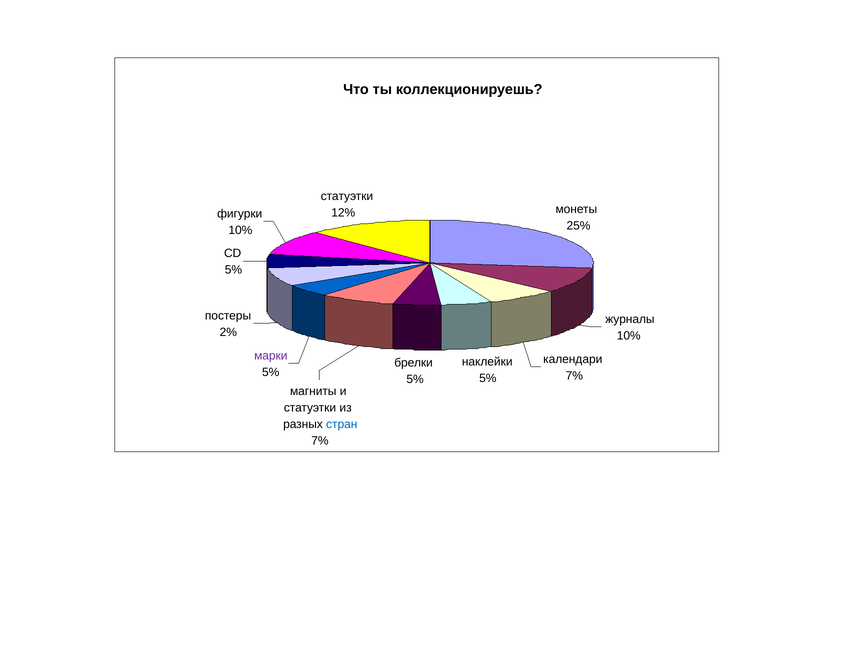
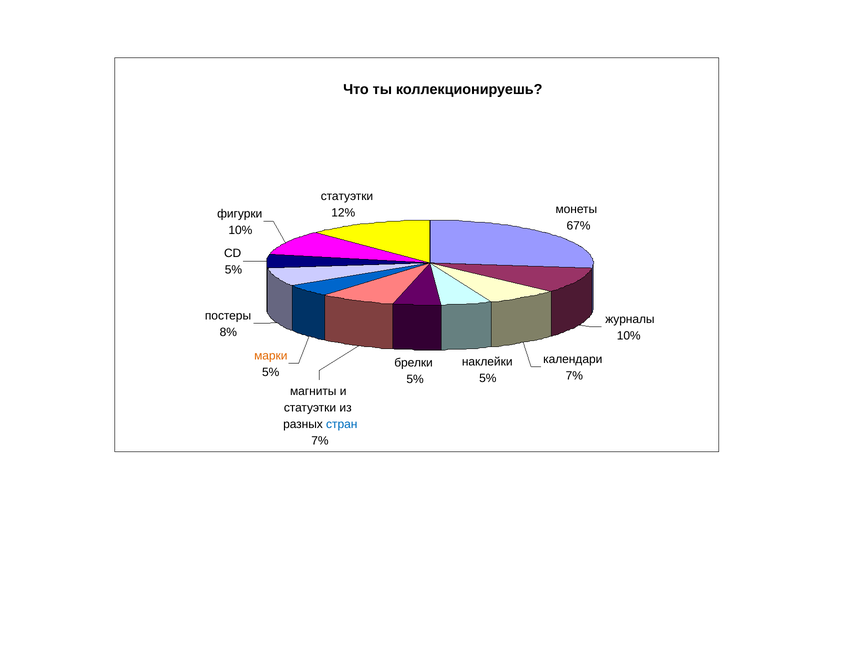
25%: 25% -> 67%
2%: 2% -> 8%
марки colour: purple -> orange
